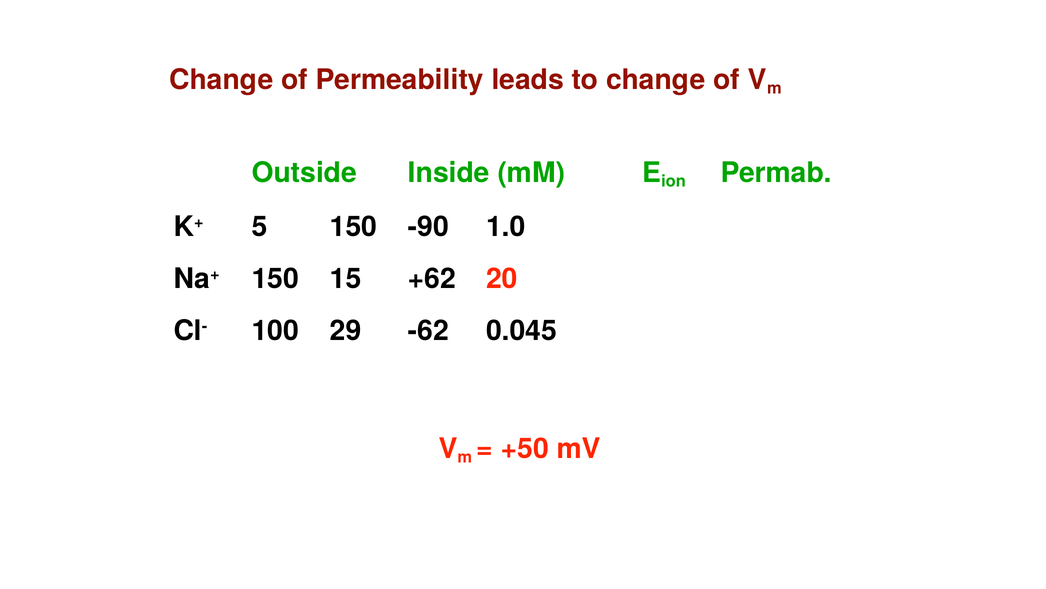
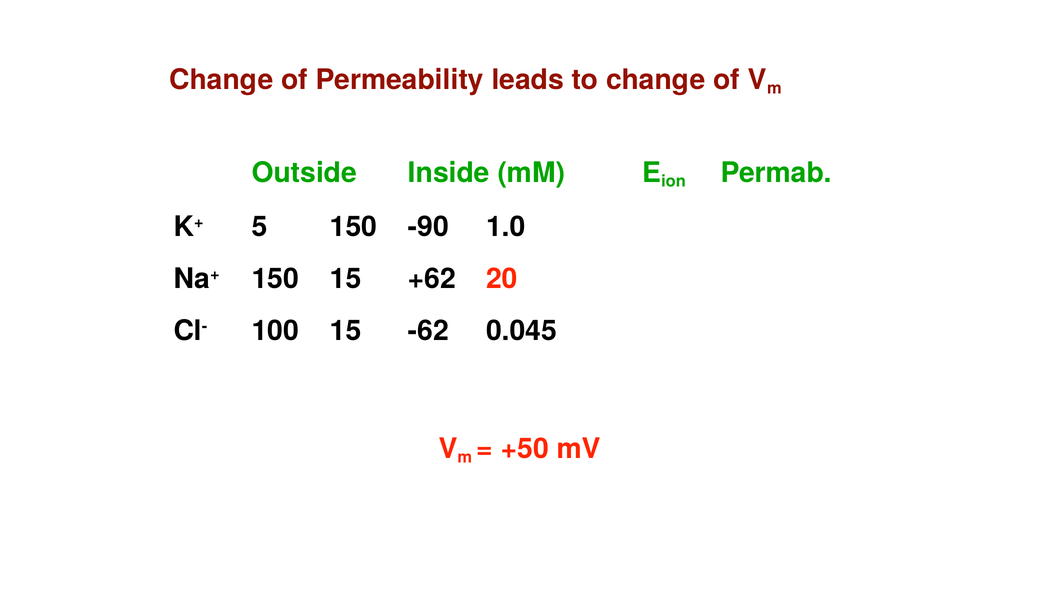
100 29: 29 -> 15
